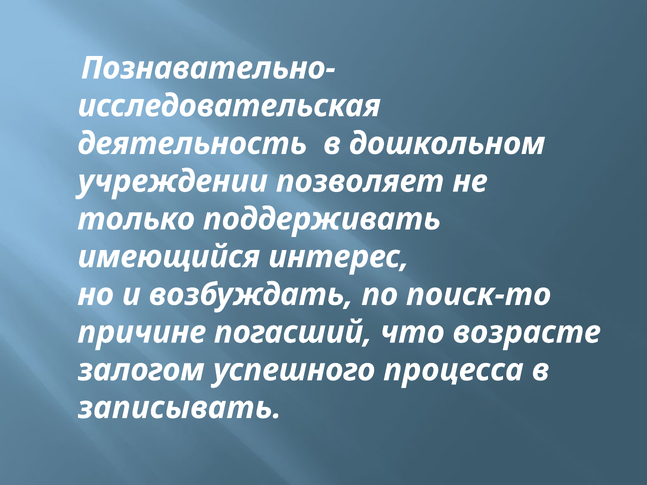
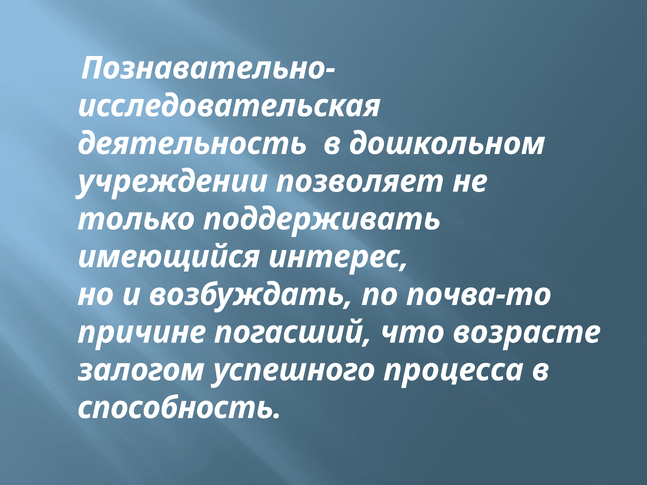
поиск-то: поиск-то -> почва-то
записывать: записывать -> способность
